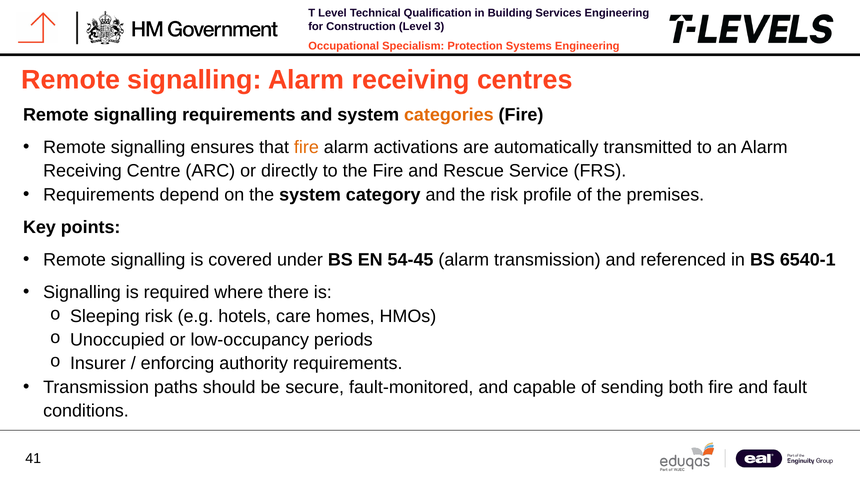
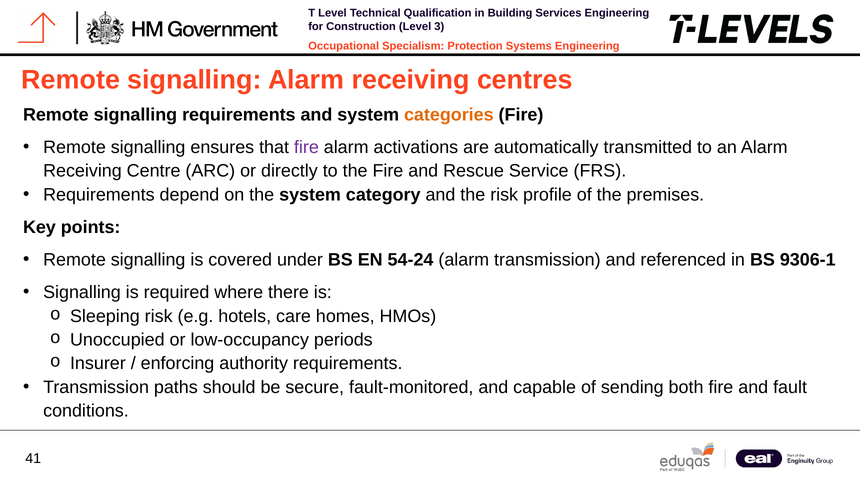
fire at (306, 147) colour: orange -> purple
54-45: 54-45 -> 54-24
6540-1: 6540-1 -> 9306-1
